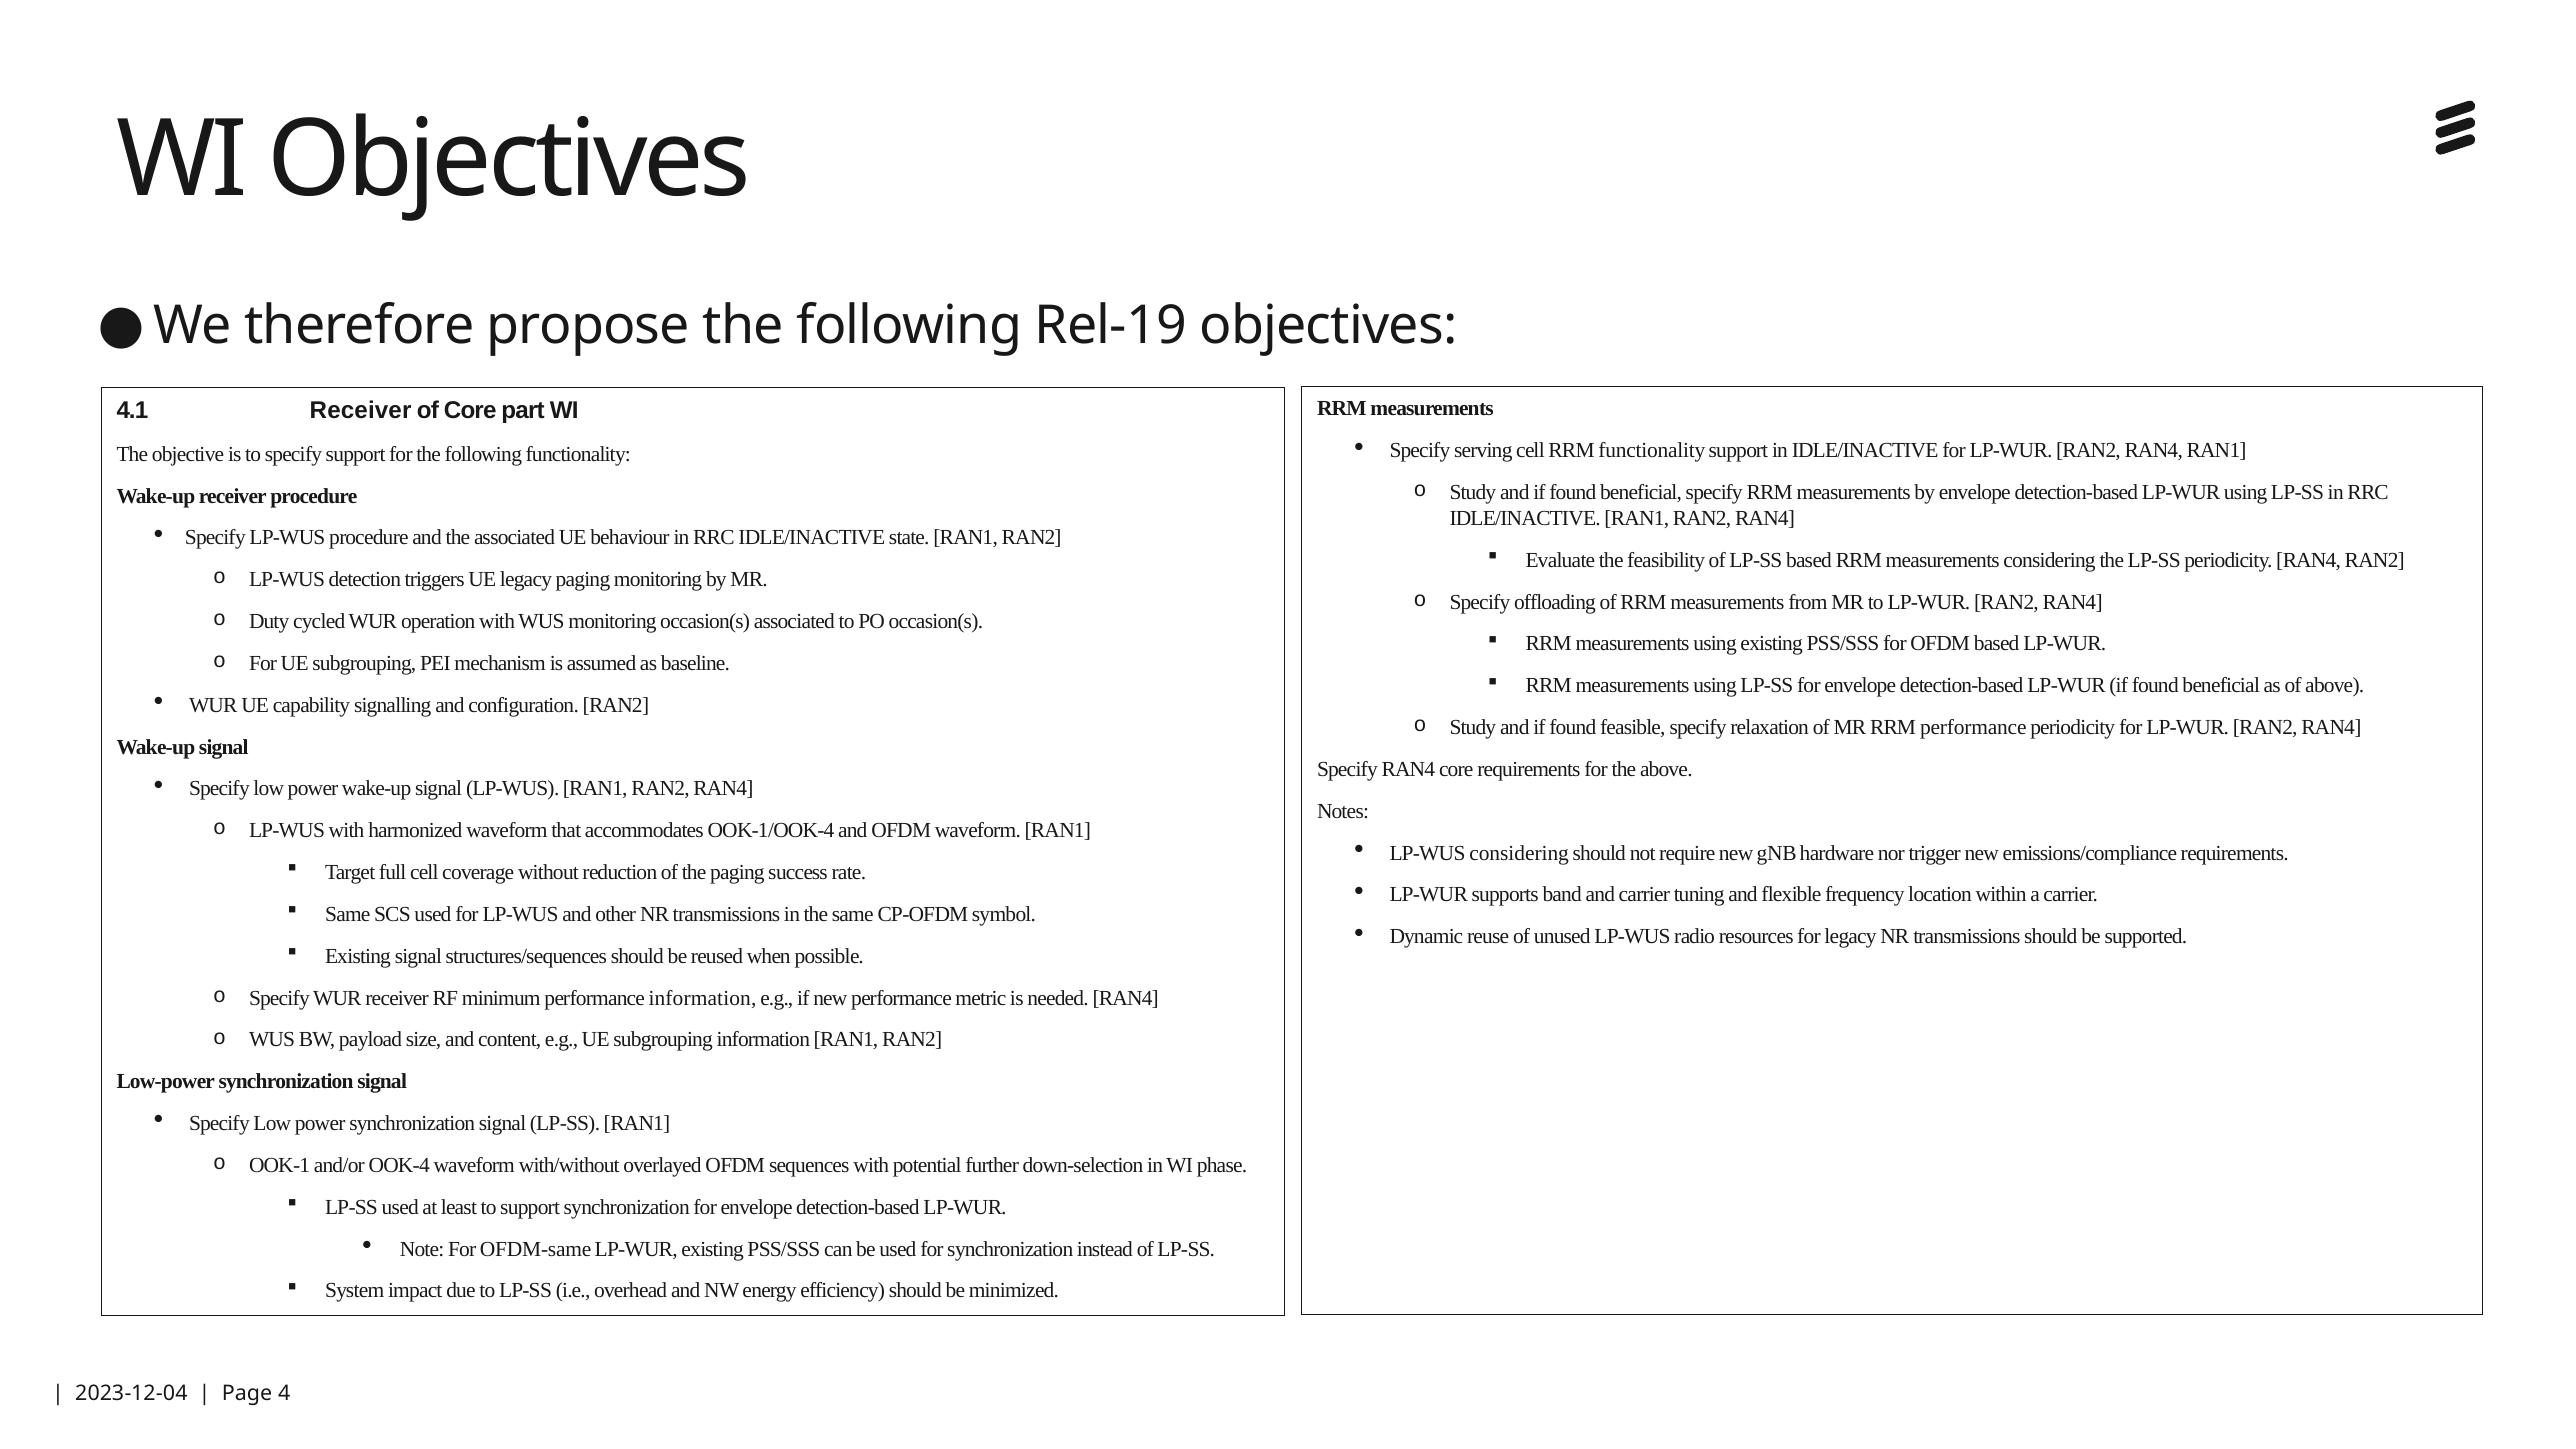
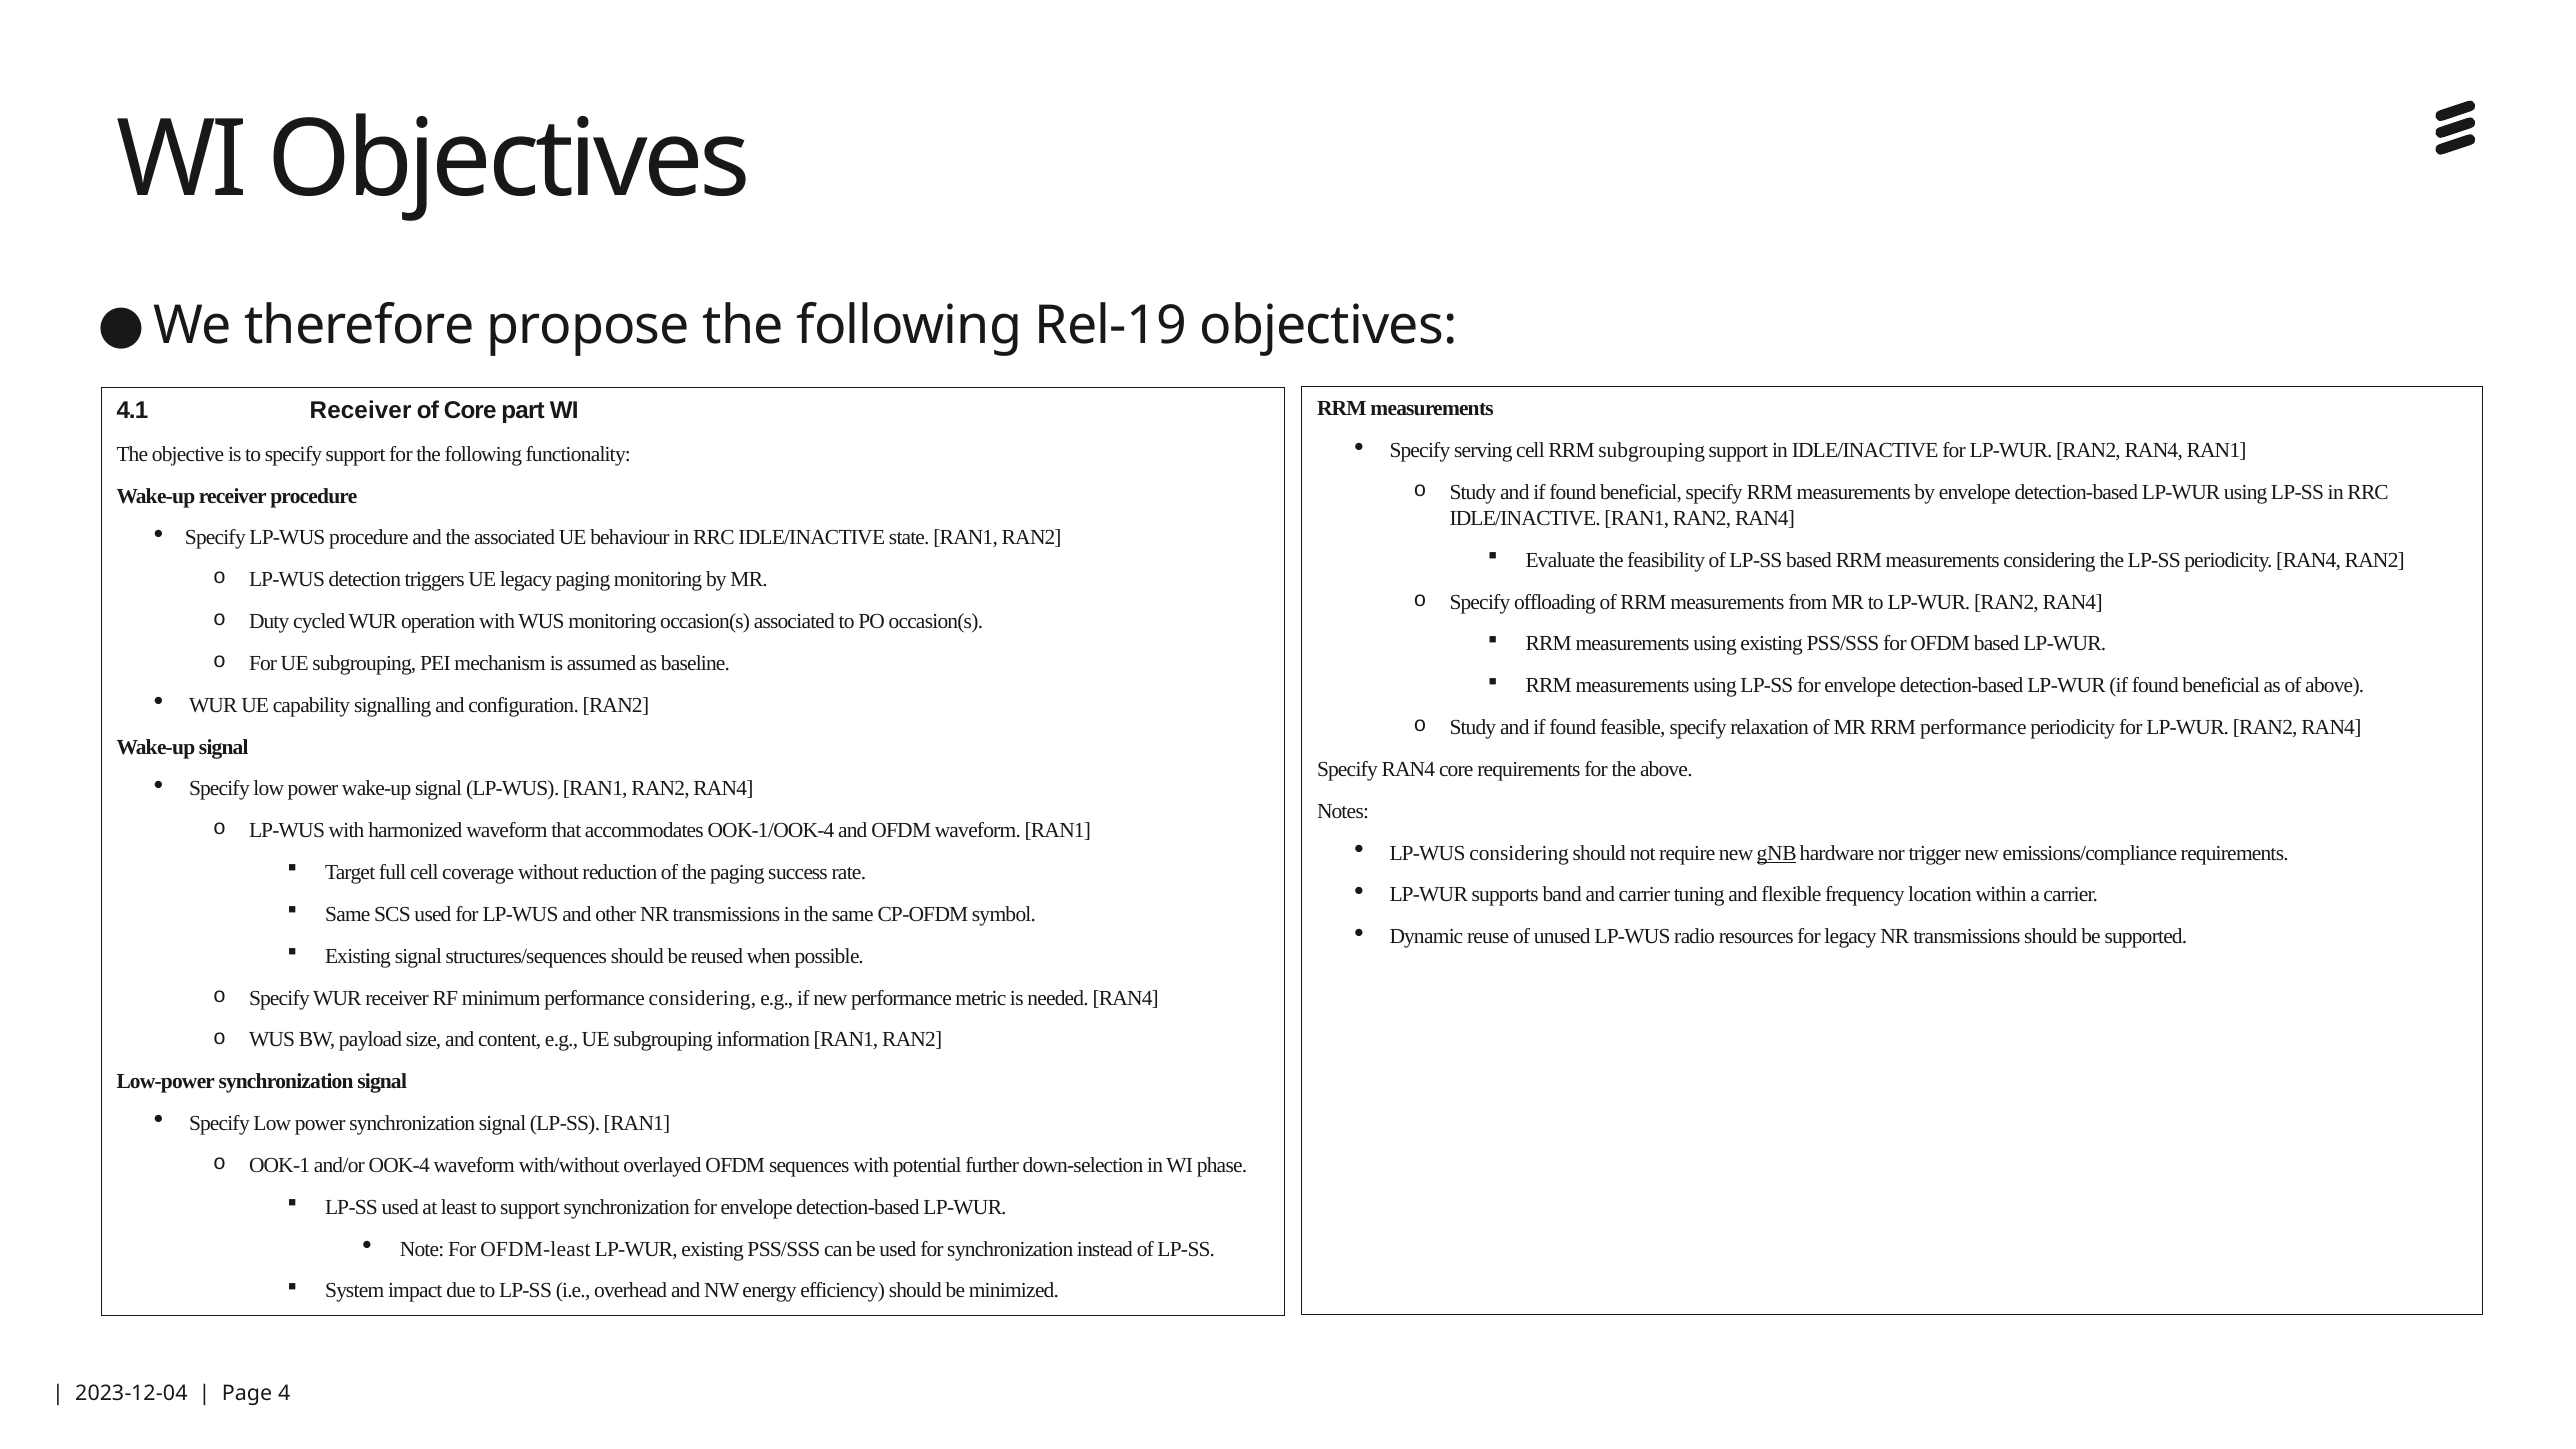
RRM functionality: functionality -> subgrouping
gNB underline: none -> present
performance information: information -> considering
OFDM-same: OFDM-same -> OFDM-least
